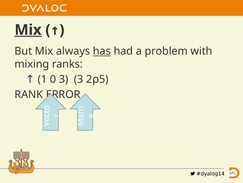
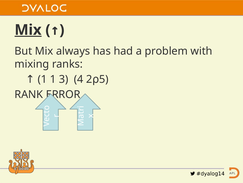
has underline: present -> none
1 0: 0 -> 1
3 3: 3 -> 4
